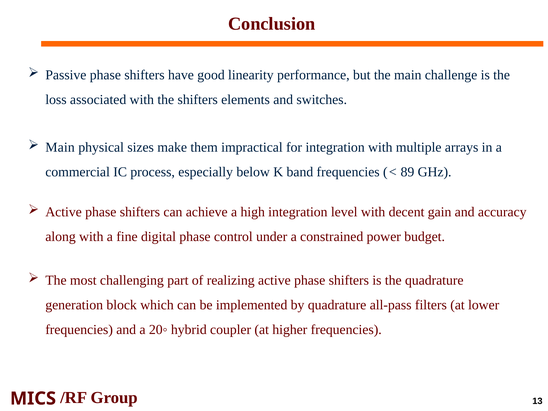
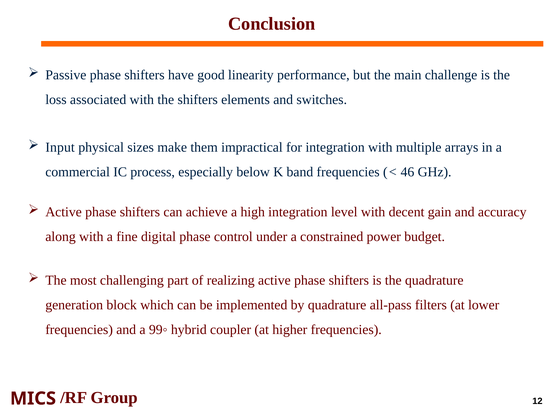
Main at (60, 147): Main -> Input
89: 89 -> 46
20◦: 20◦ -> 99◦
13: 13 -> 12
